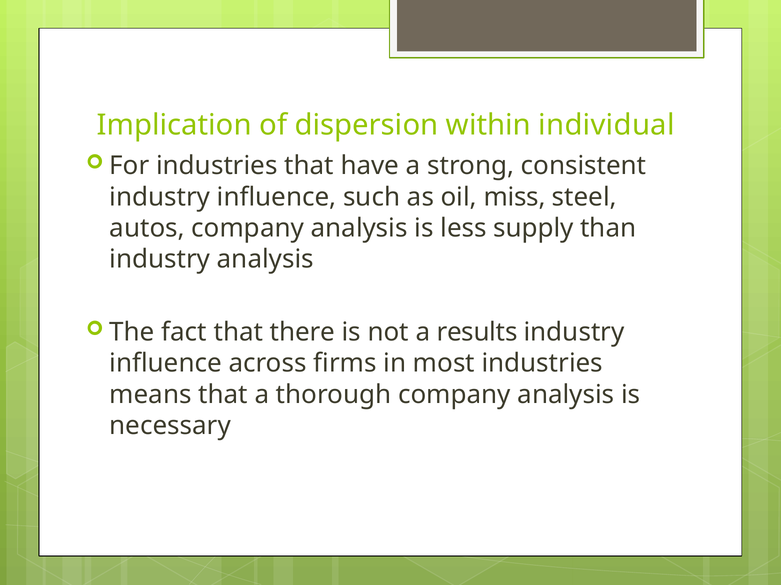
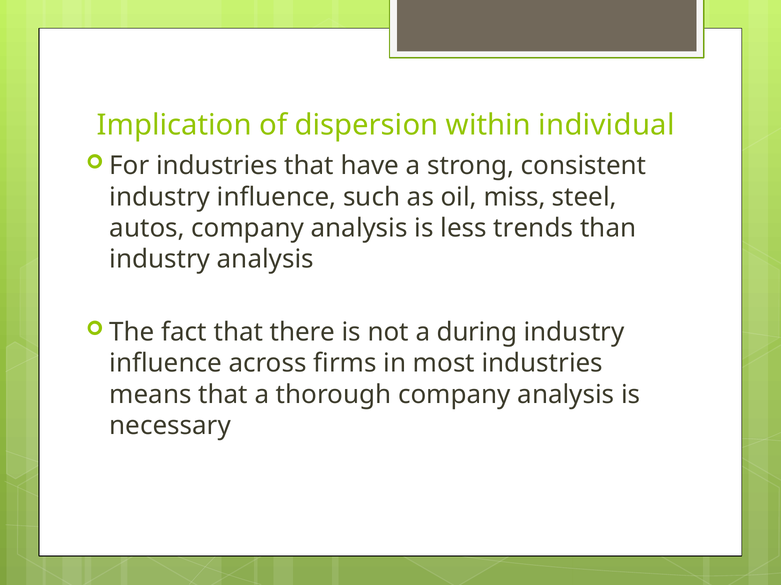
supply: supply -> trends
results: results -> during
